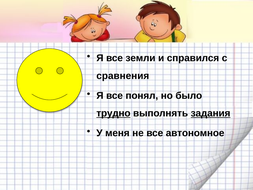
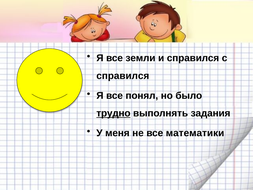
сравнения at (123, 76): сравнения -> справился
задания underline: present -> none
автономное: автономное -> математики
